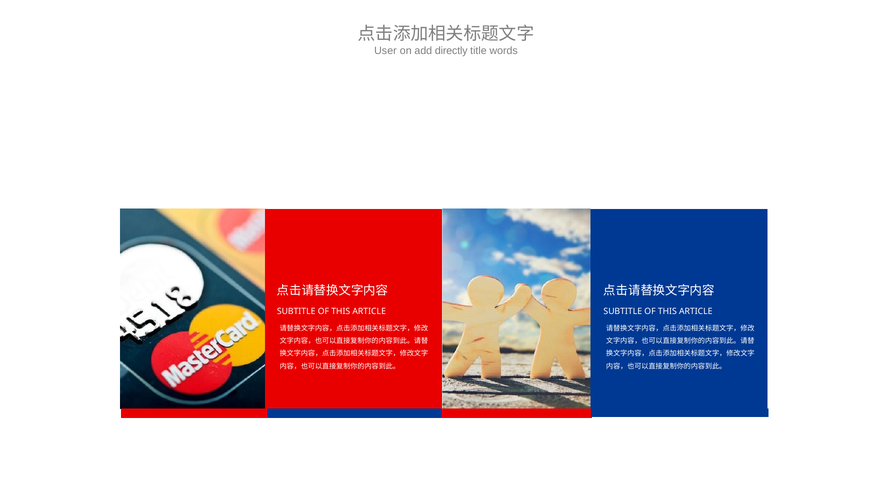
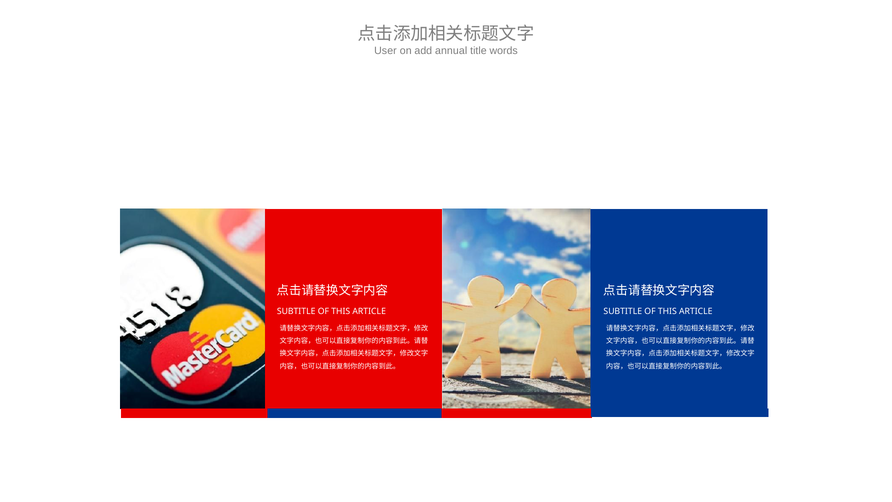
directly: directly -> annual
